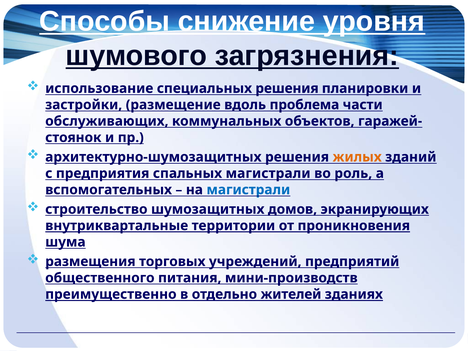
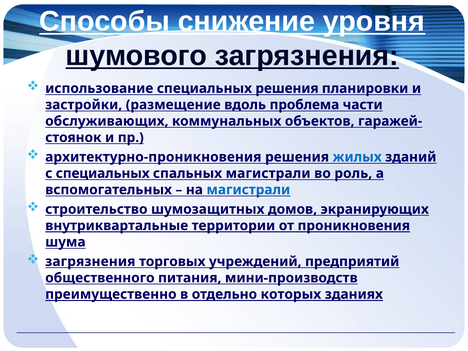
архитектурно-шумозащитных: архитектурно-шумозащитных -> архитектурно-проникновения
жилых colour: orange -> blue
с предприятия: предприятия -> специальных
размещения at (90, 262): размещения -> загрязнения
жителей: жителей -> которых
